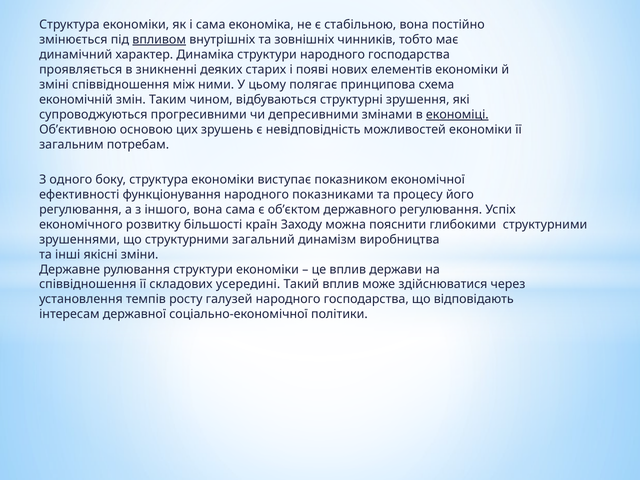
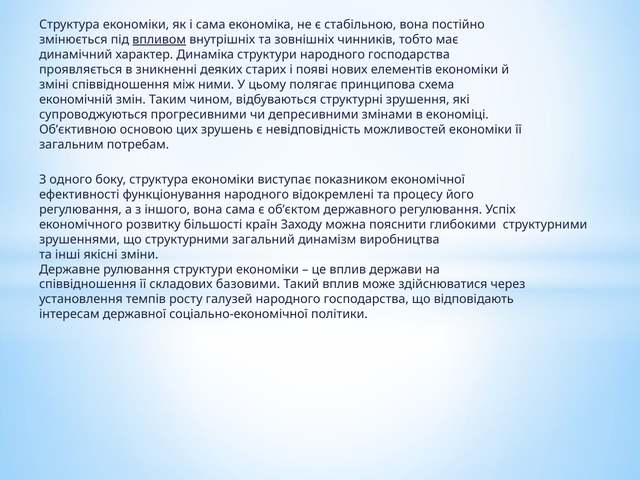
економіці underline: present -> none
показниками: показниками -> відокремлені
усередині: усередині -> базовими
